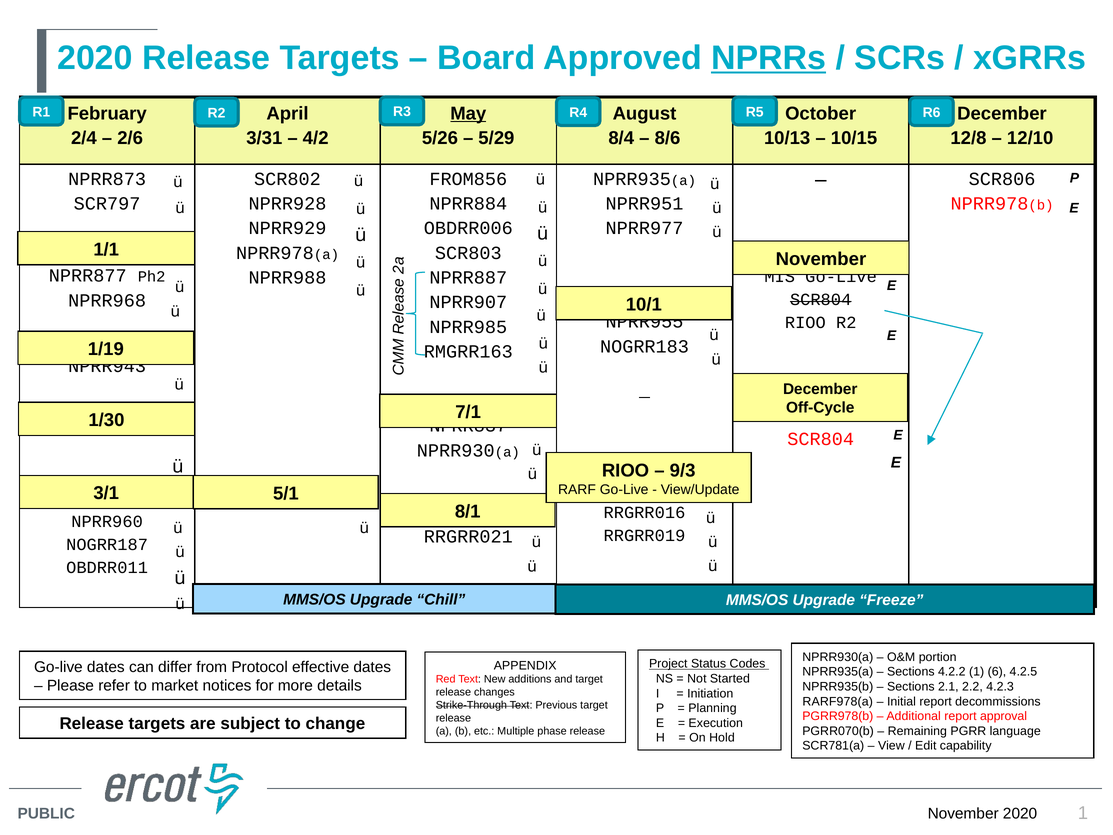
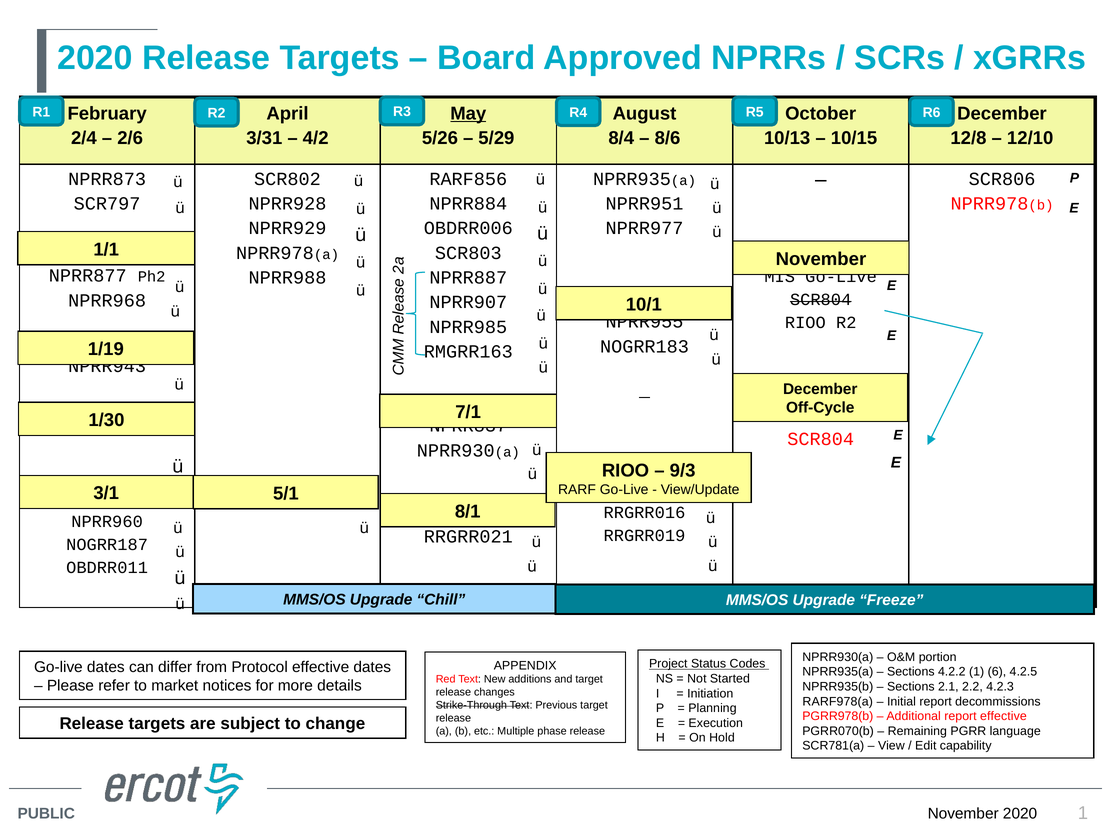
NPRRs underline: present -> none
FROM856: FROM856 -> RARF856
report approval: approval -> effective
